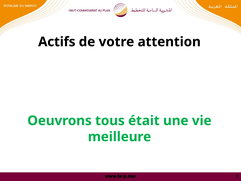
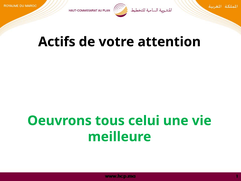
était: était -> celui
